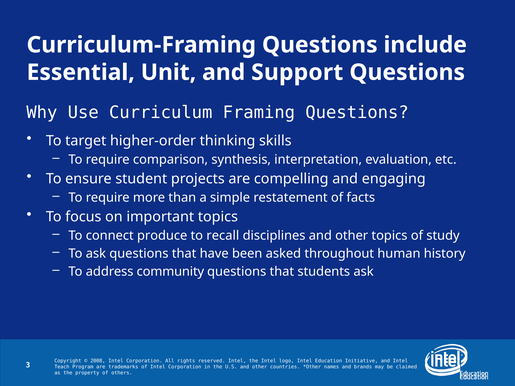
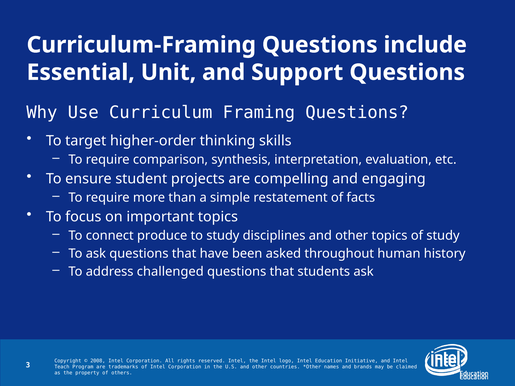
to recall: recall -> study
community: community -> challenged
